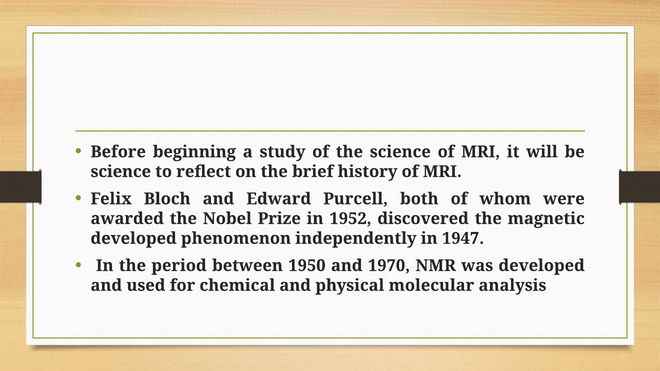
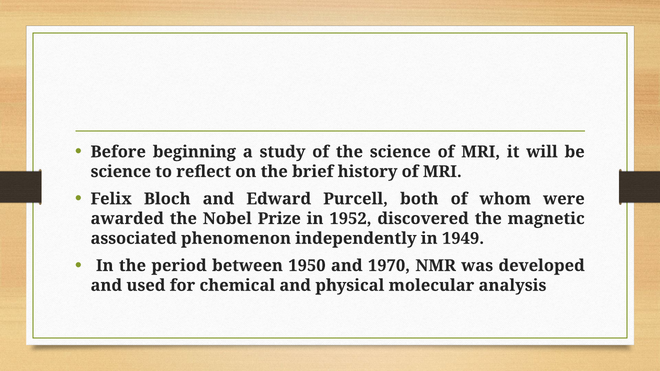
developed at (134, 239): developed -> associated
1947: 1947 -> 1949
